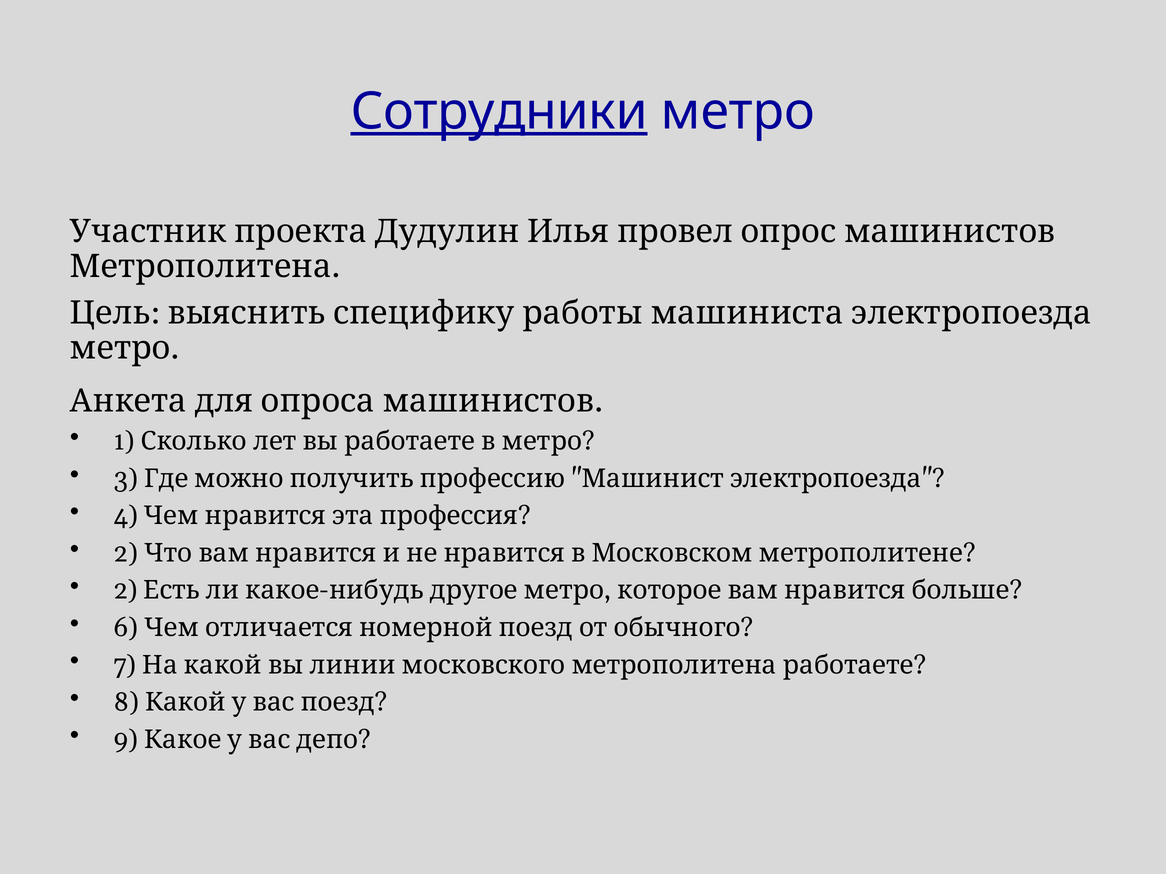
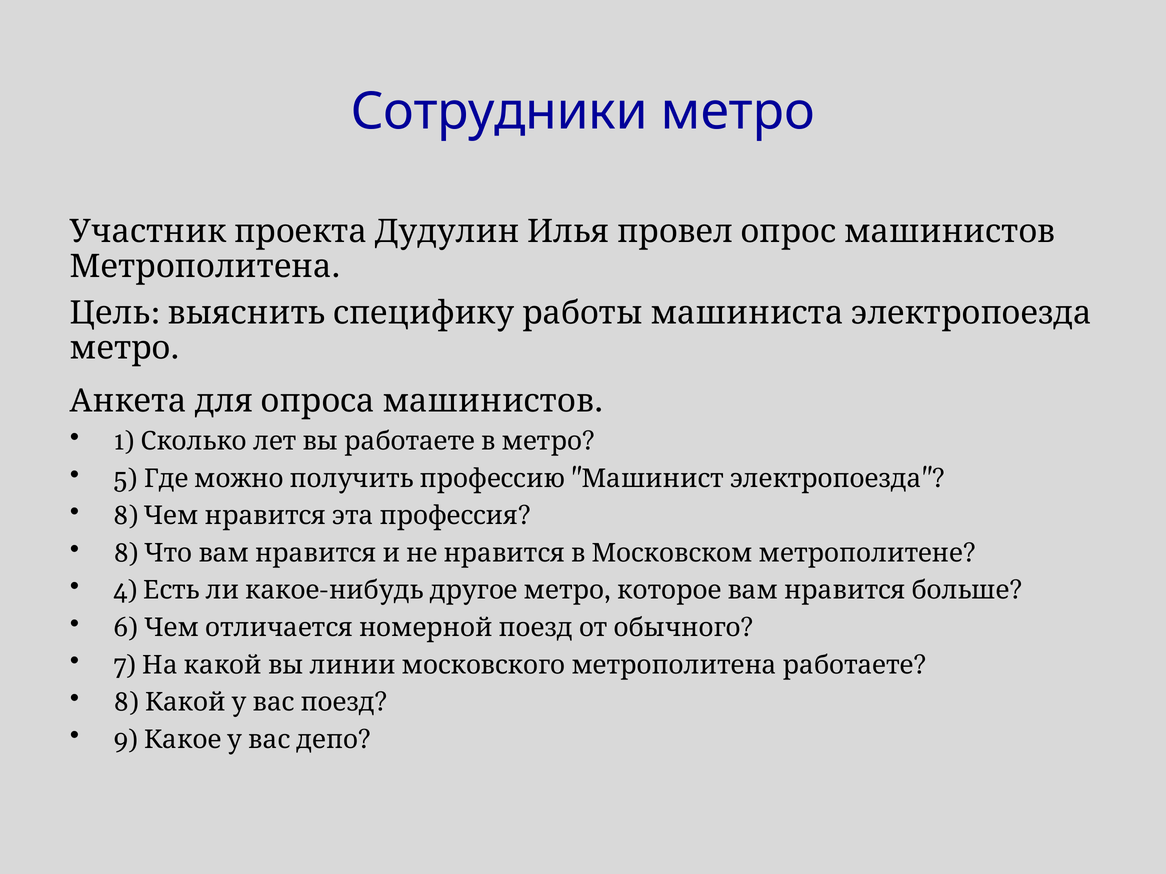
Сотрудники underline: present -> none
3: 3 -> 5
4 at (126, 516): 4 -> 8
2 at (126, 554): 2 -> 8
2 at (125, 591): 2 -> 4
